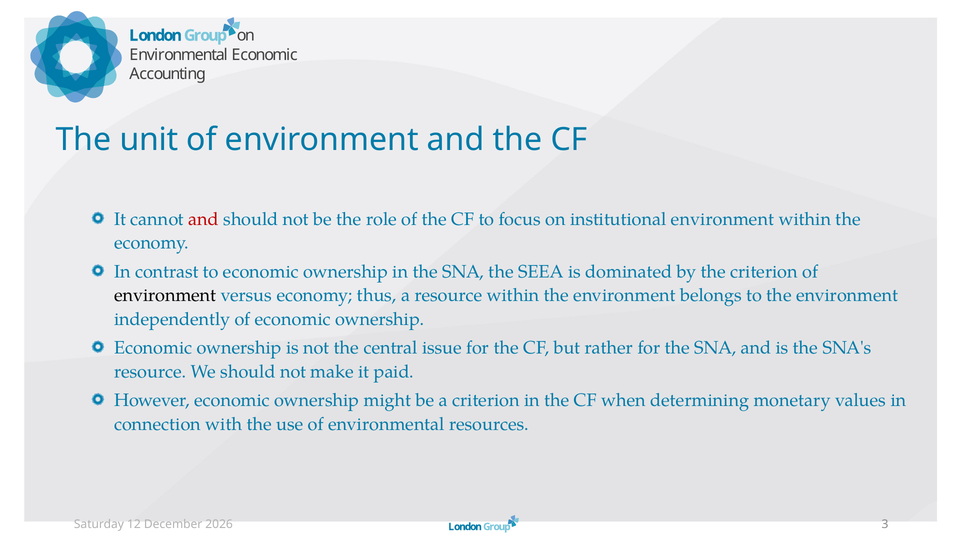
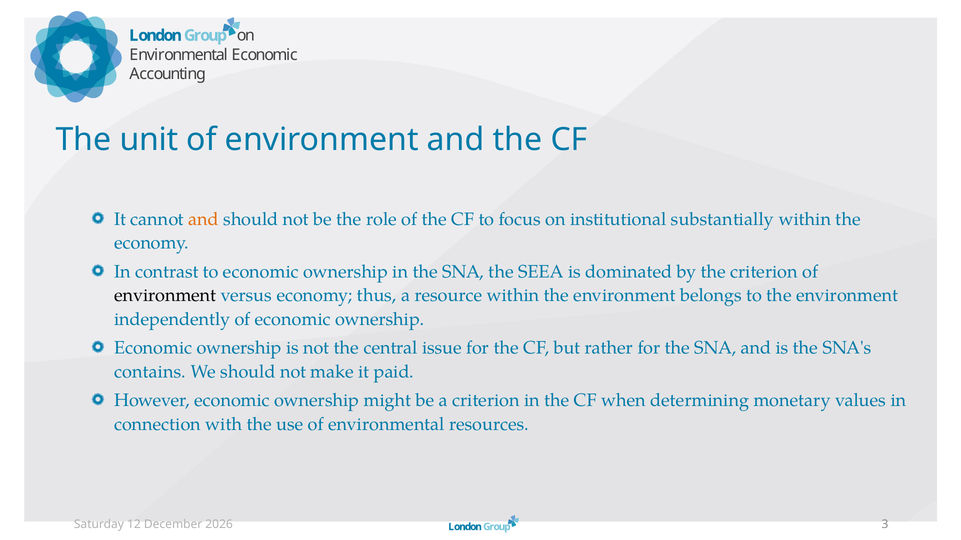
and at (204, 219) colour: red -> orange
institutional environment: environment -> substantially
resource at (150, 372): resource -> contains
